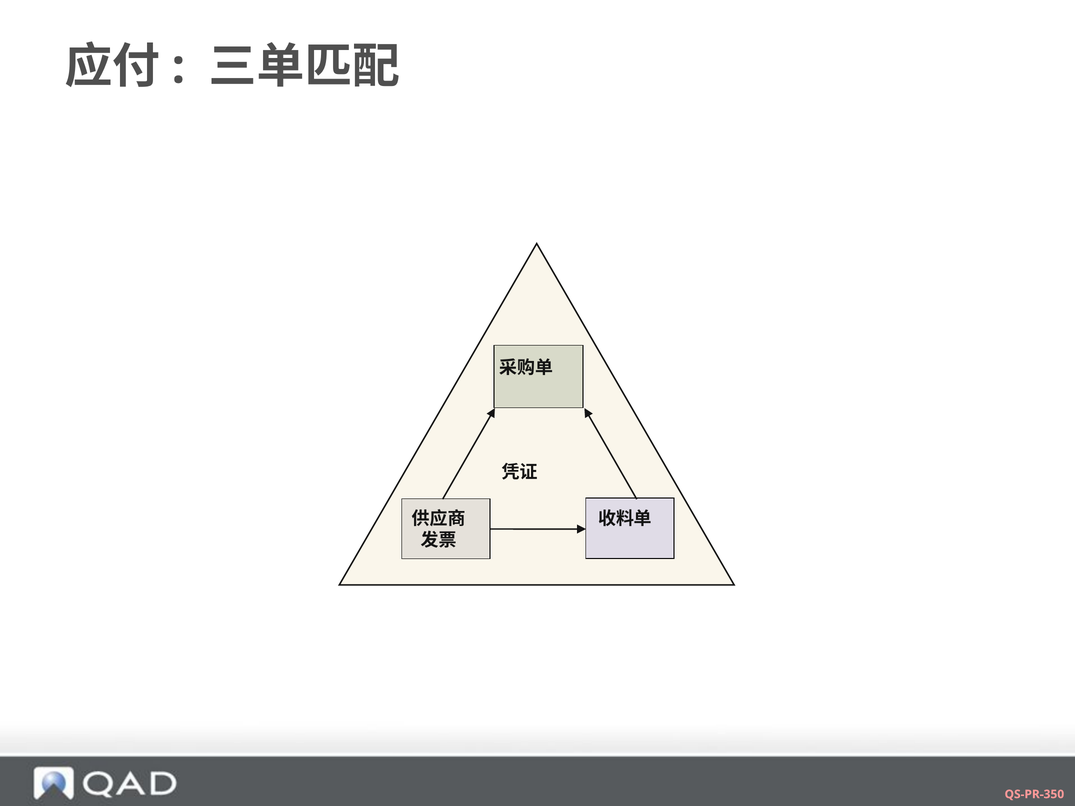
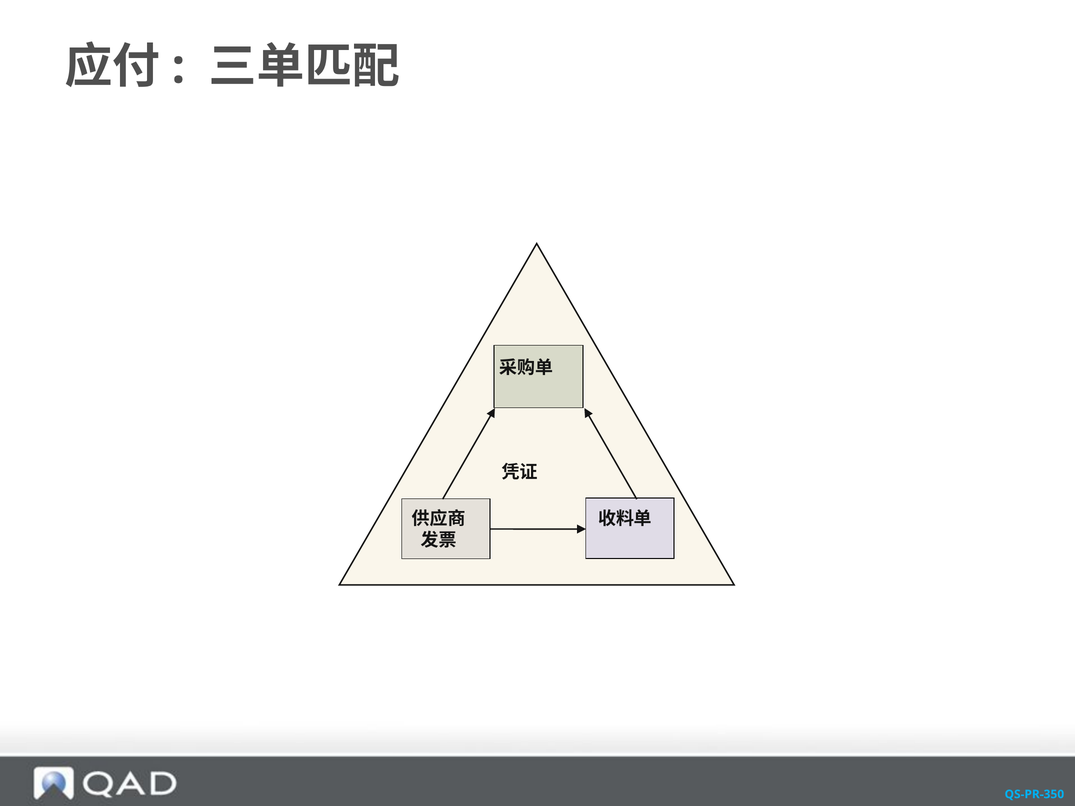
QS-PR-350 colour: pink -> light blue
